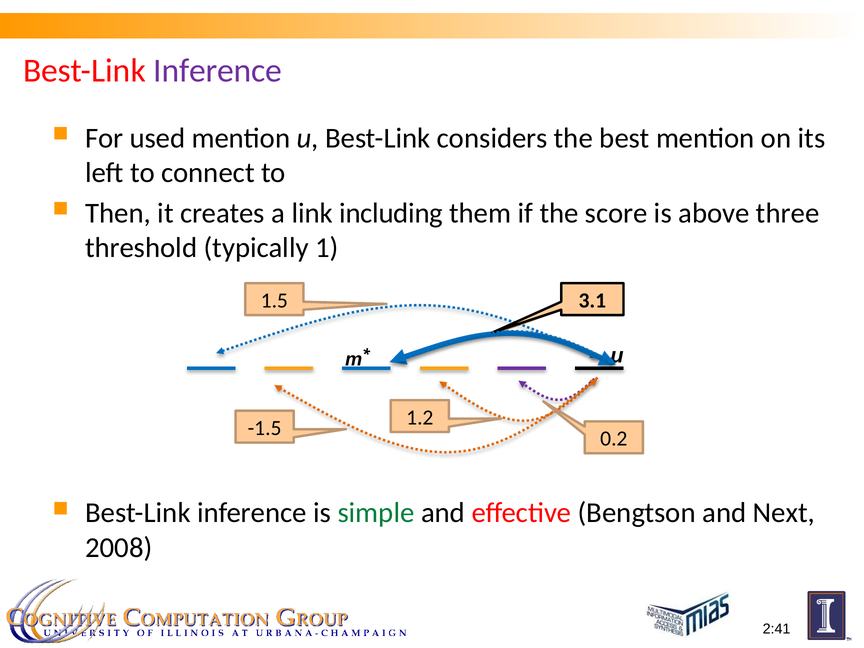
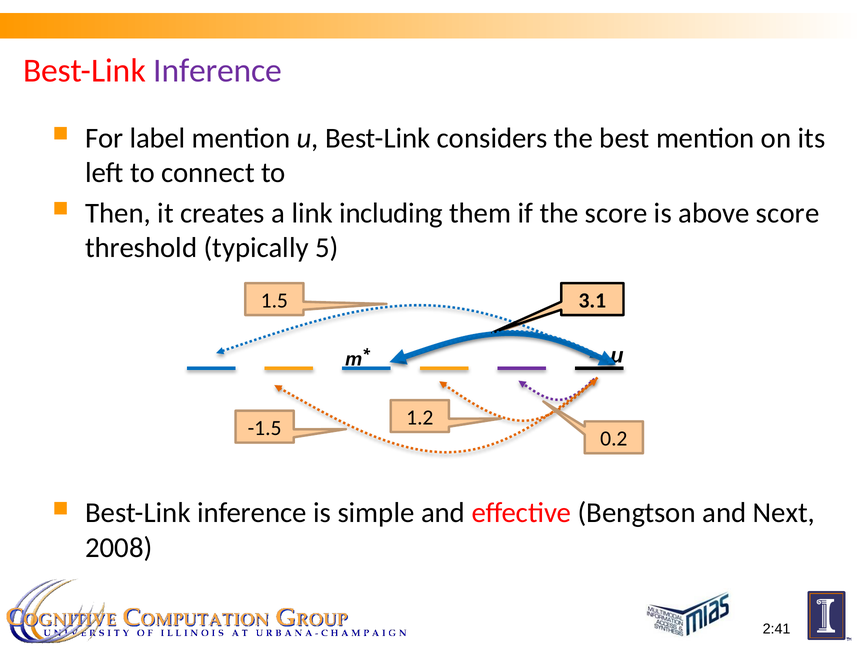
used: used -> label
above three: three -> score
1: 1 -> 5
simple colour: green -> black
